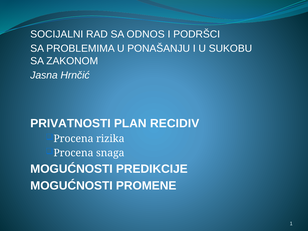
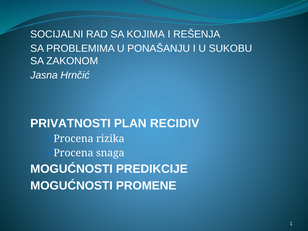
ODNOS: ODNOS -> KOJIMA
PODRŠCI: PODRŠCI -> REŠENJA
